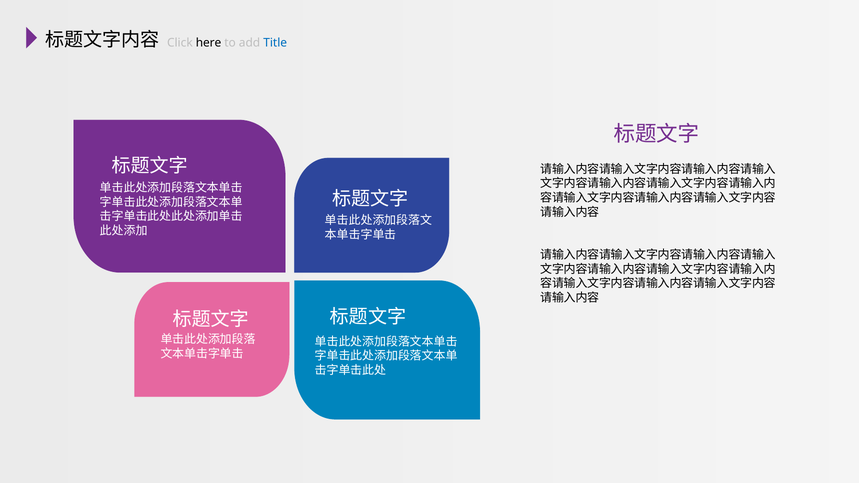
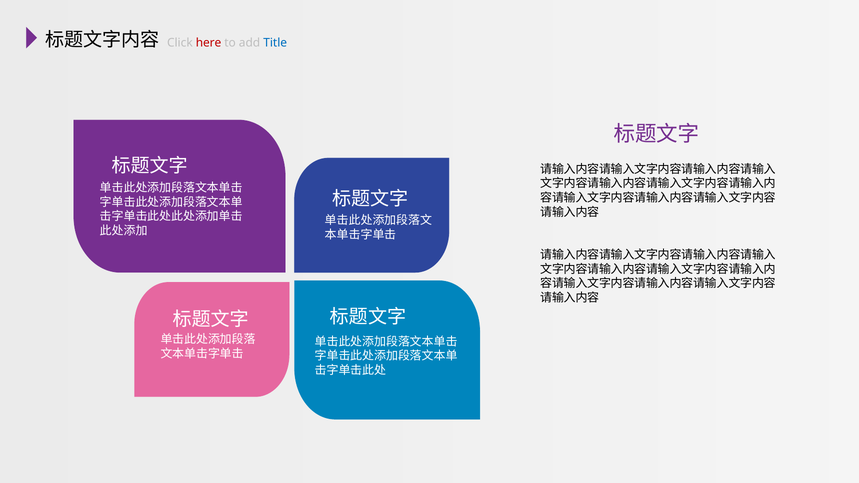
here colour: black -> red
